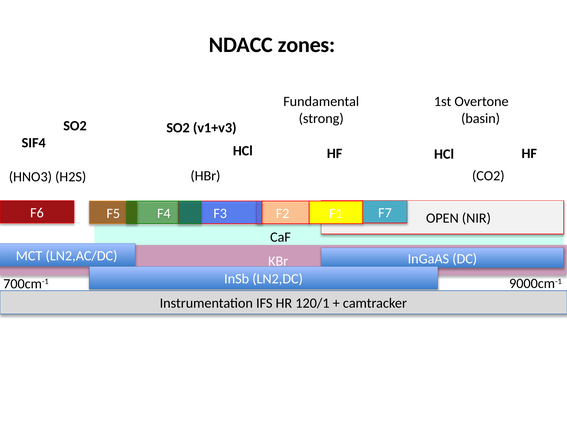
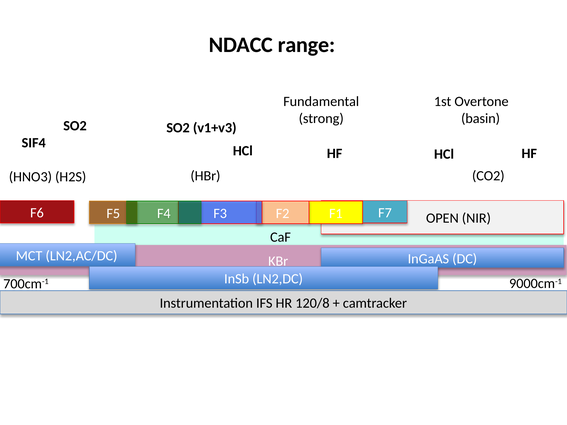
zones: zones -> range
120/1: 120/1 -> 120/8
